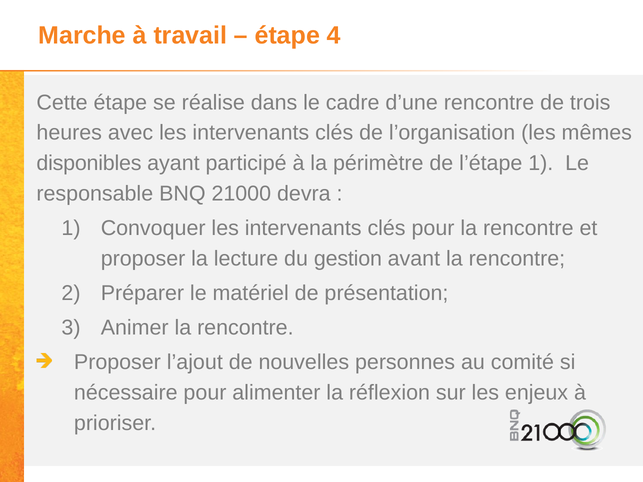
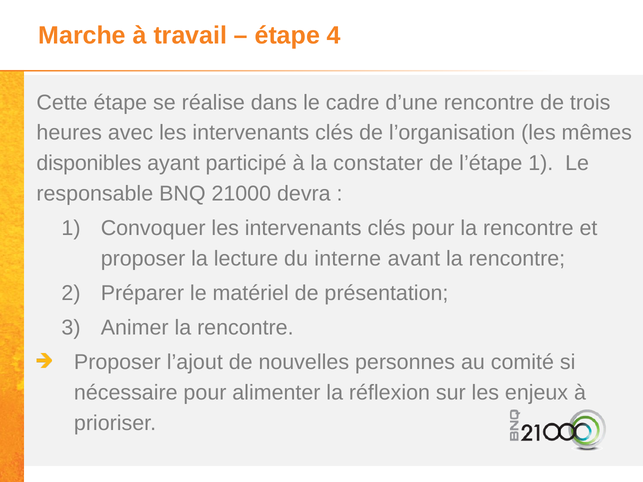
périmètre: périmètre -> constater
gestion: gestion -> interne
